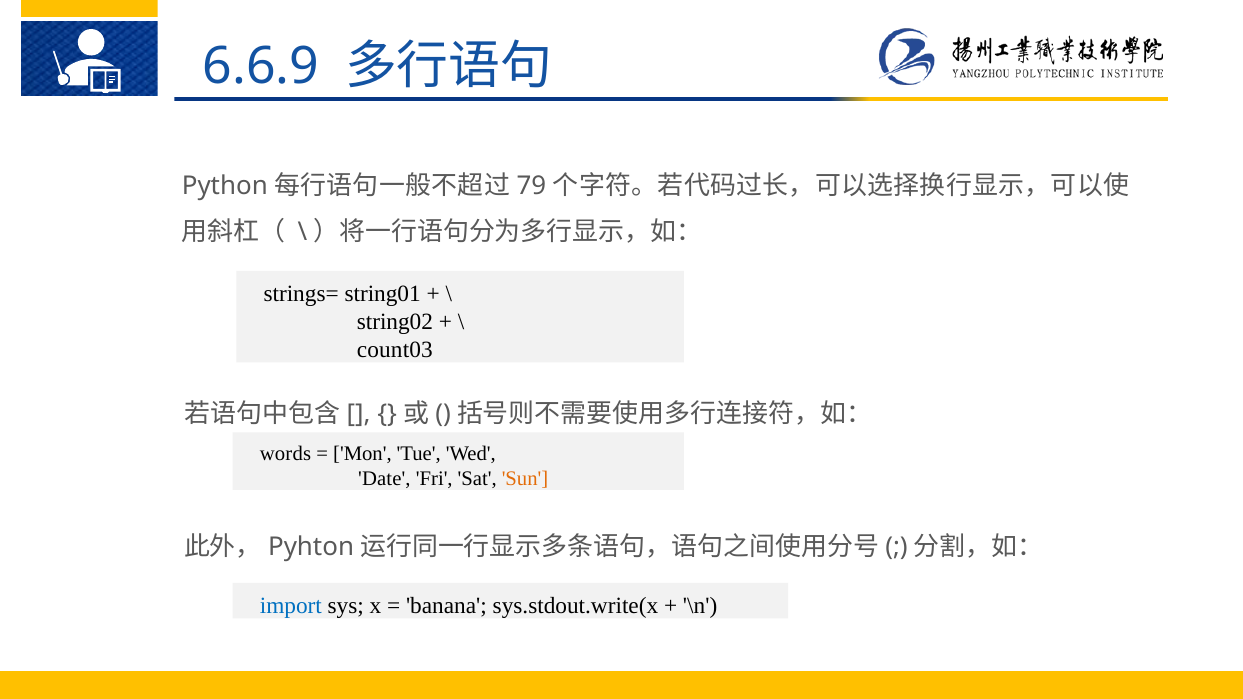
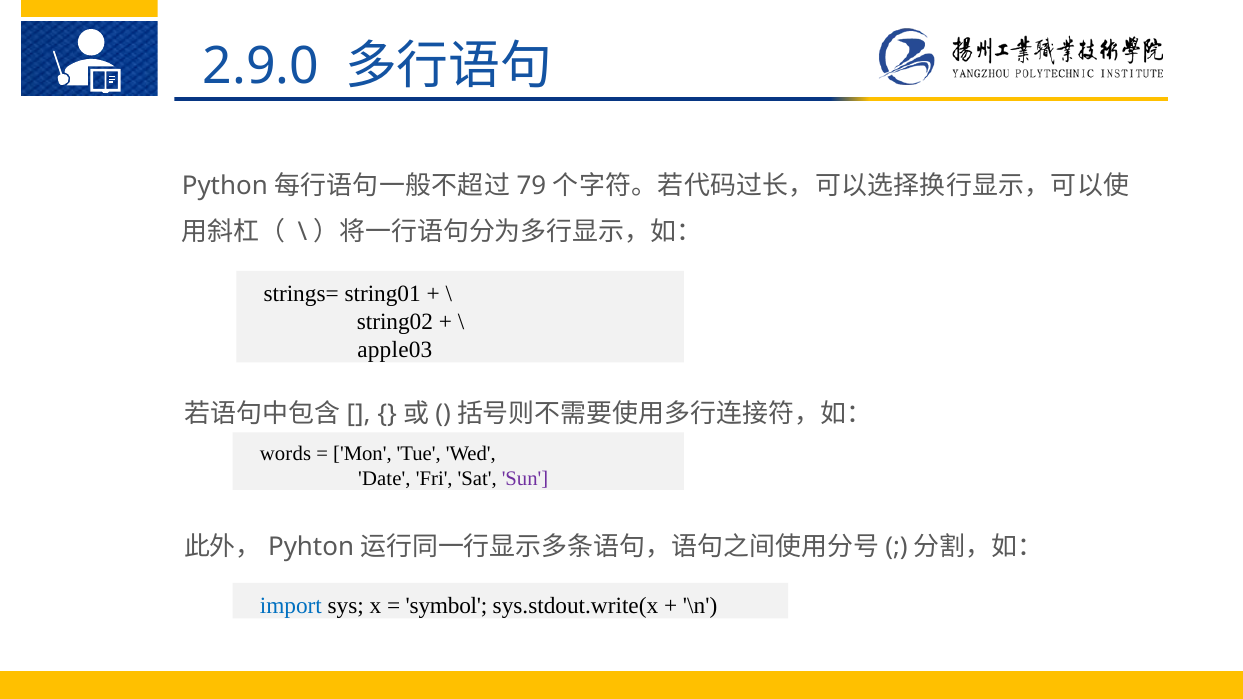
6.6.9: 6.6.9 -> 2.9.0
count03: count03 -> apple03
Sun colour: orange -> purple
banana: banana -> symbol
